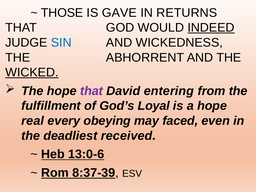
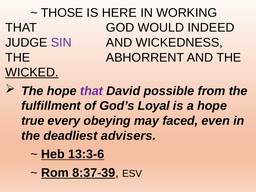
GAVE: GAVE -> HERE
RETURNS: RETURNS -> WORKING
INDEED underline: present -> none
SIN colour: blue -> purple
entering: entering -> possible
real: real -> true
received: received -> advisers
13:0-6: 13:0-6 -> 13:3-6
